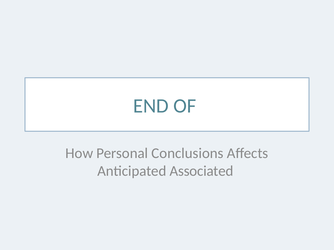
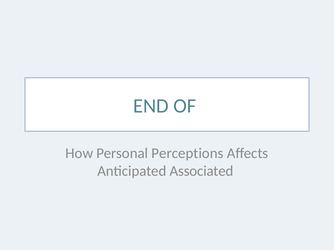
Conclusions: Conclusions -> Perceptions
